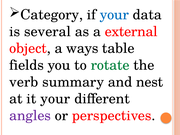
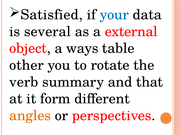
Category: Category -> Satisfied
fields: fields -> other
rotate colour: green -> black
nest: nest -> that
it your: your -> form
angles colour: purple -> orange
